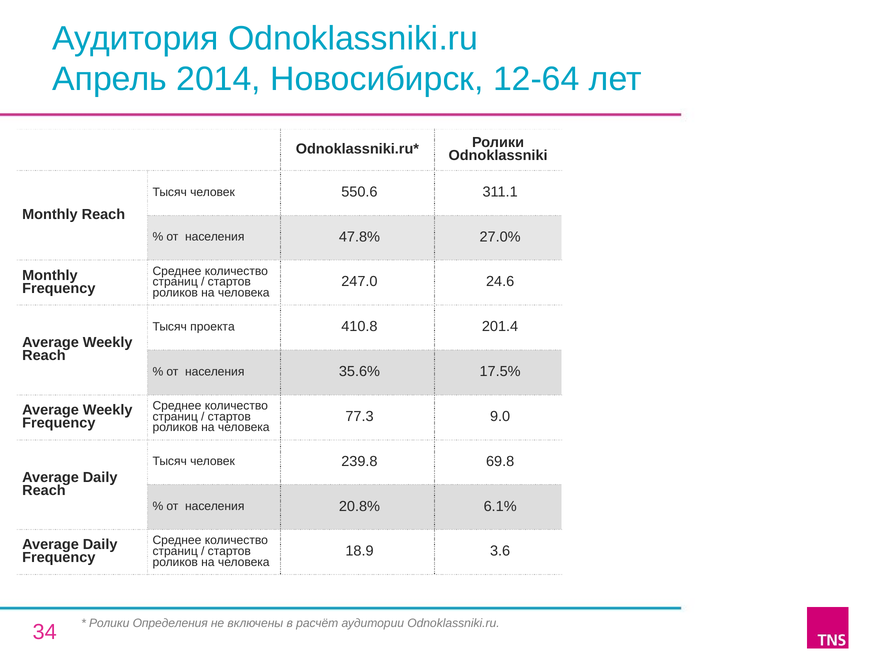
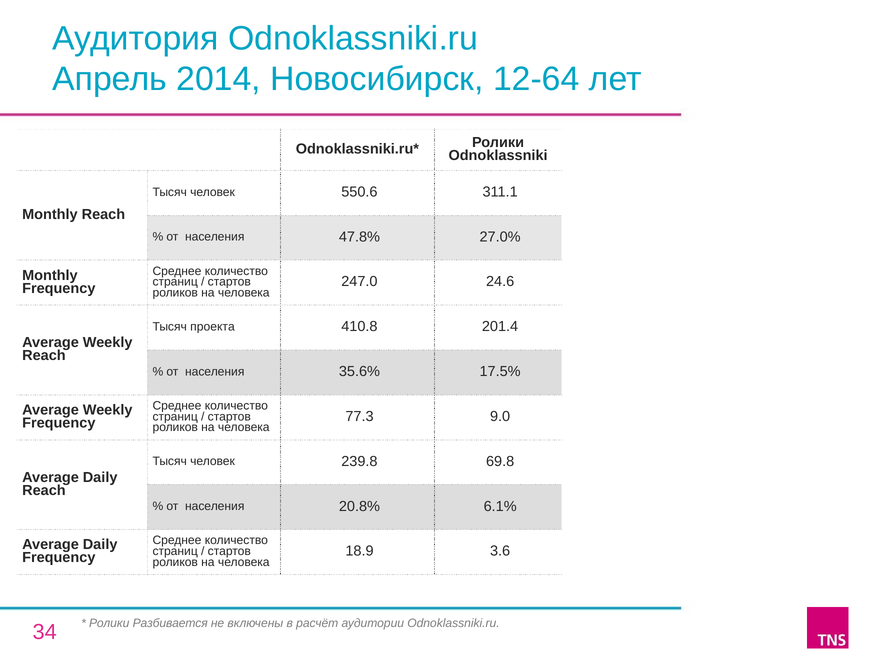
Определения: Определения -> Разбивается
